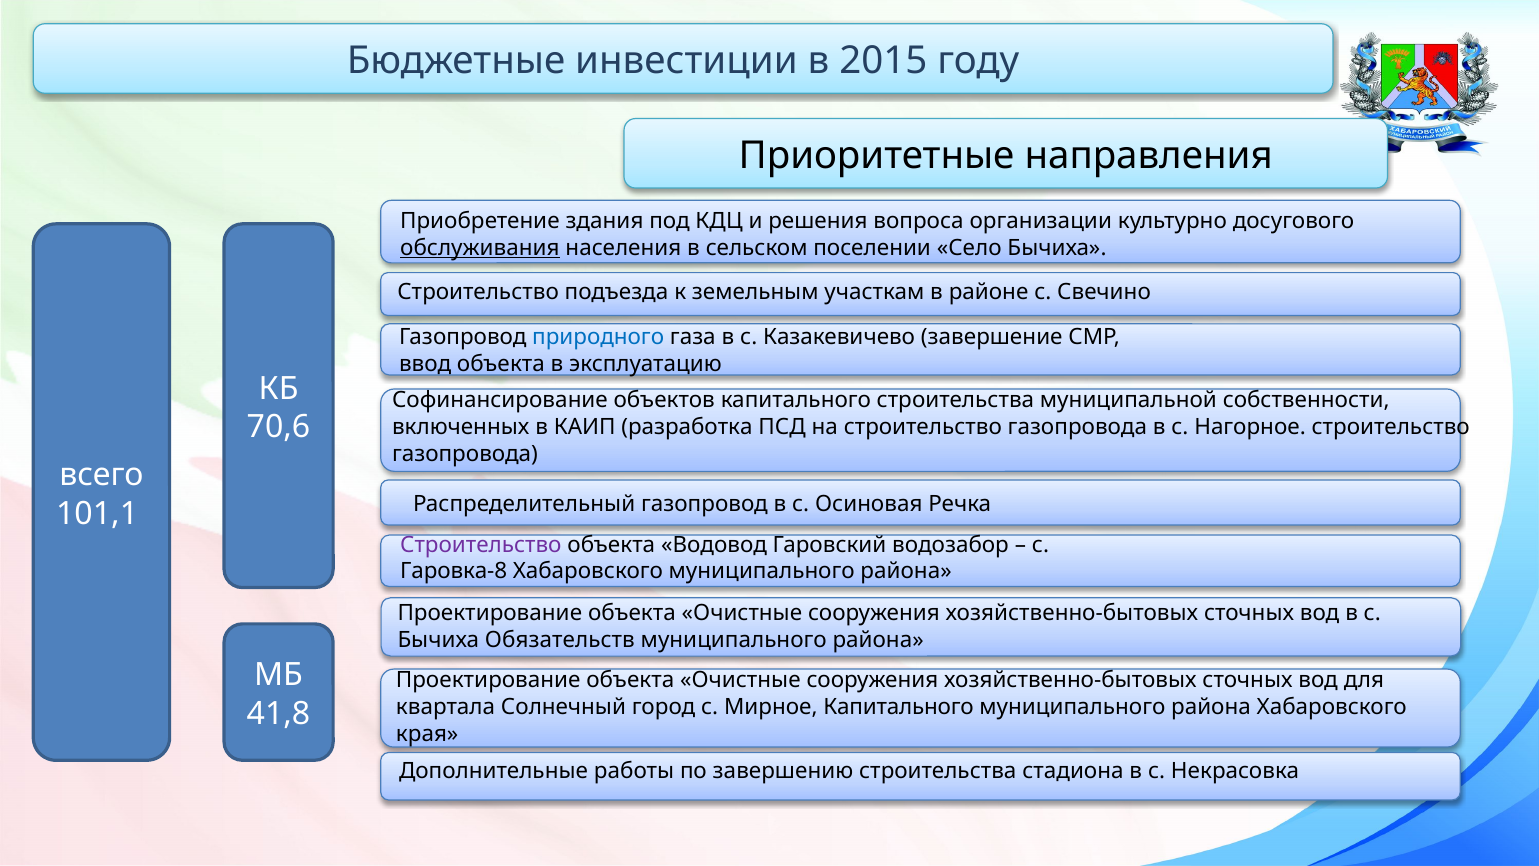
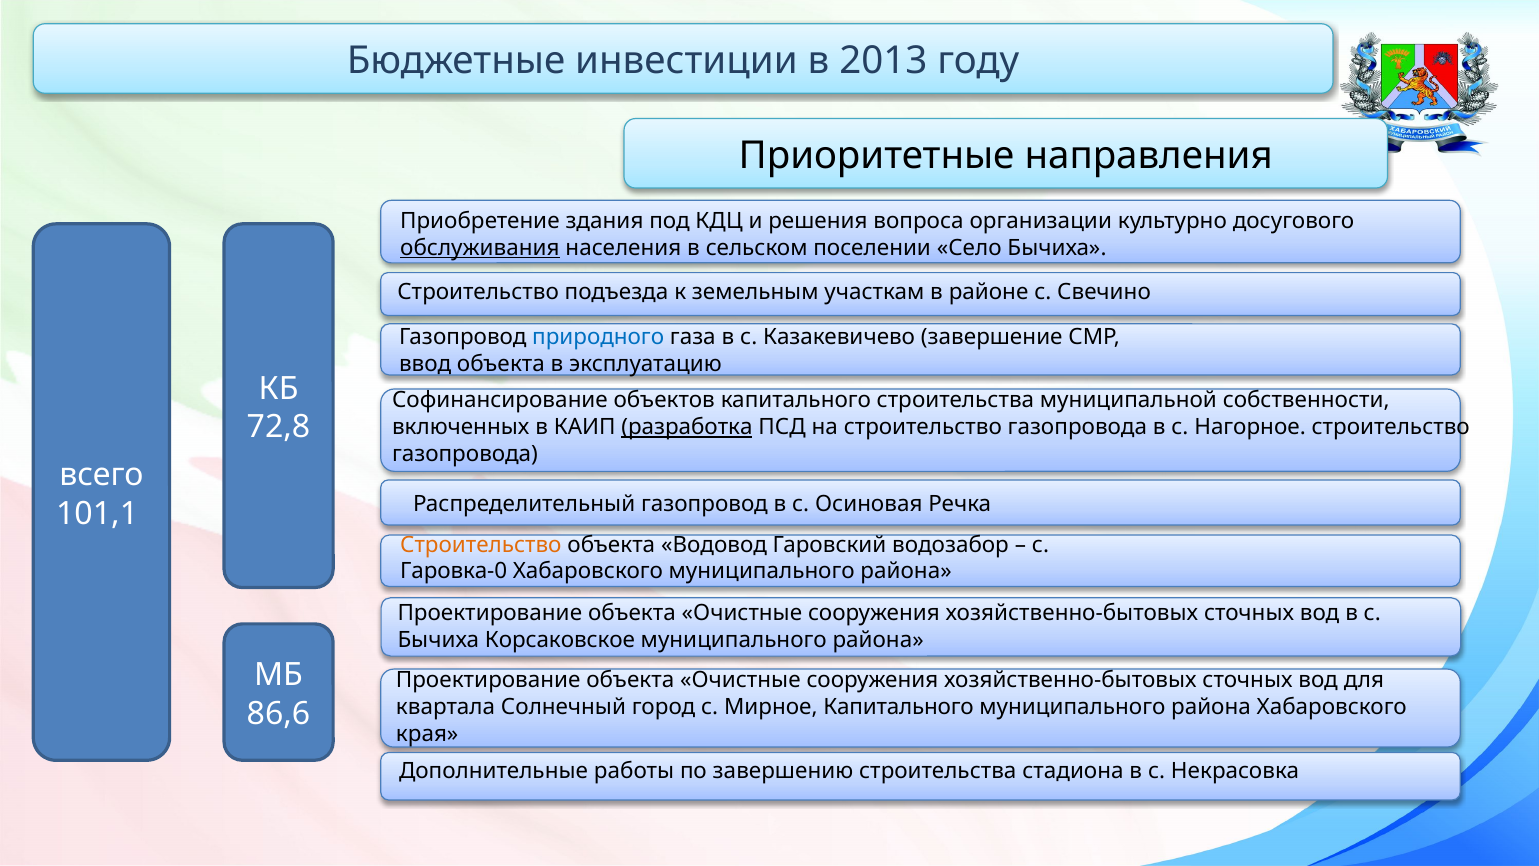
2015: 2015 -> 2013
70,6: 70,6 -> 72,8
разработка underline: none -> present
Строительство at (481, 544) colour: purple -> orange
Гаровка-8: Гаровка-8 -> Гаровка-0
Обязательств: Обязательств -> Корсаковское
41,8: 41,8 -> 86,6
